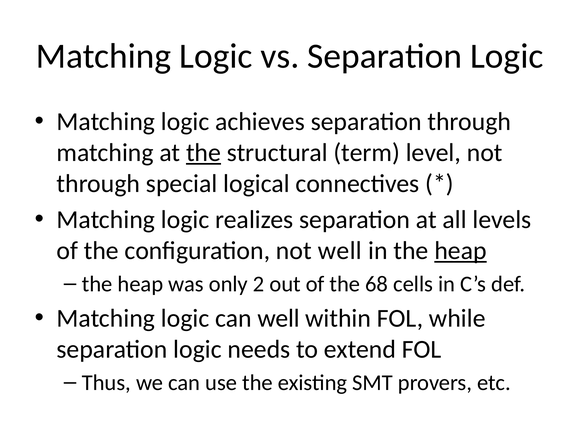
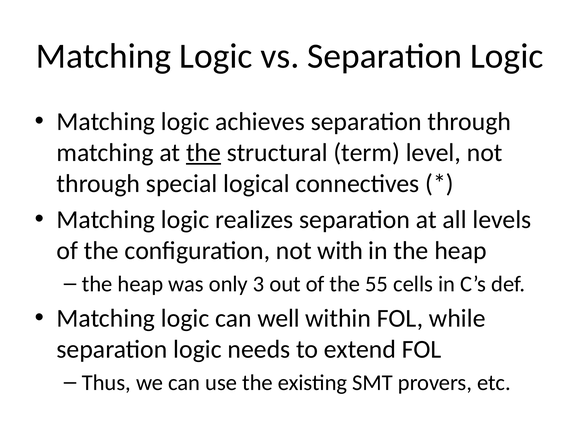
not well: well -> with
heap at (460, 251) underline: present -> none
2: 2 -> 3
68: 68 -> 55
